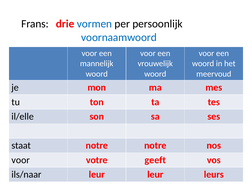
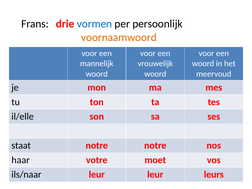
voornaamwoord colour: blue -> orange
voor at (21, 160): voor -> haar
geeft: geeft -> moet
